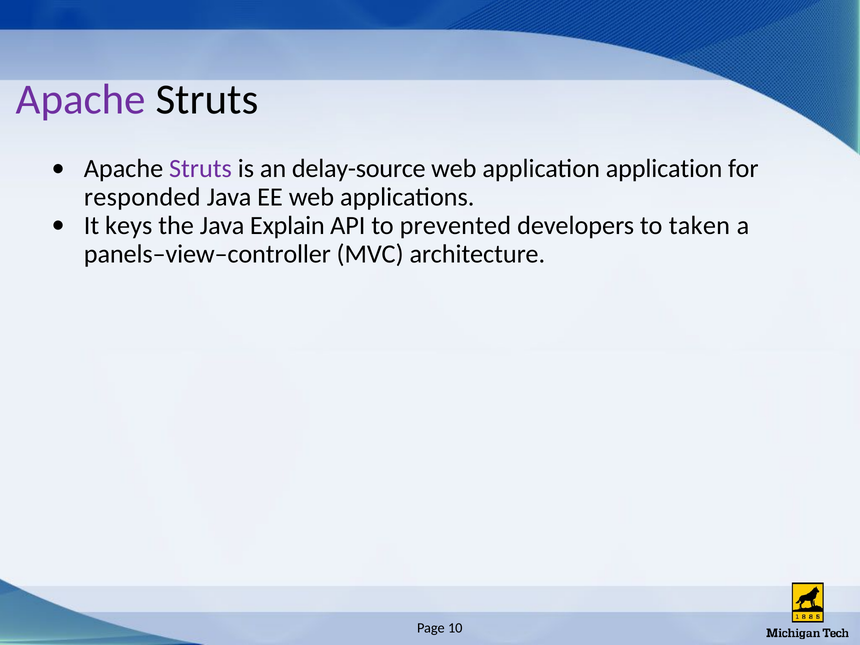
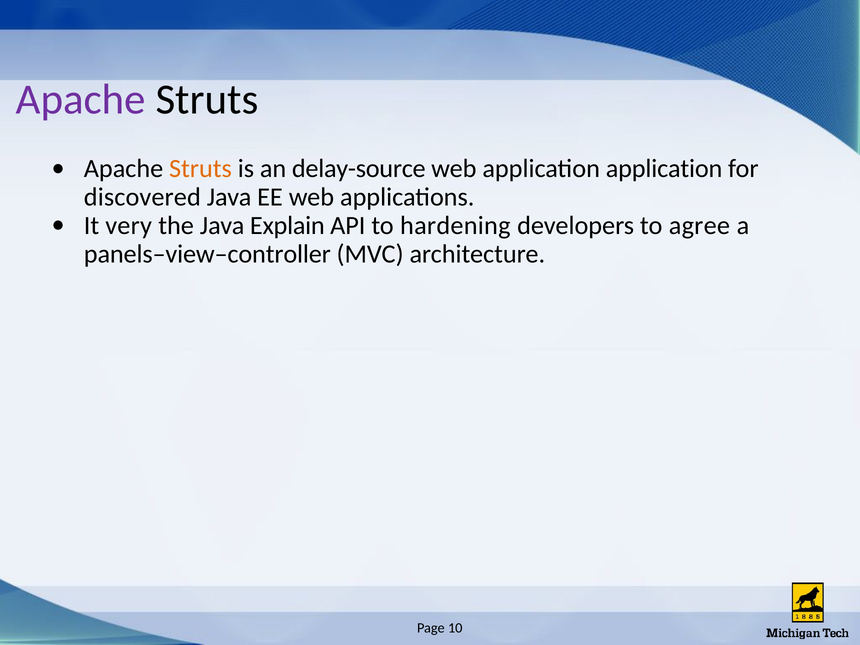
Struts at (200, 169) colour: purple -> orange
responded: responded -> discovered
keys: keys -> very
prevented: prevented -> hardening
taken: taken -> agree
